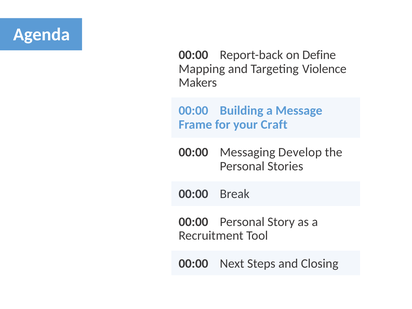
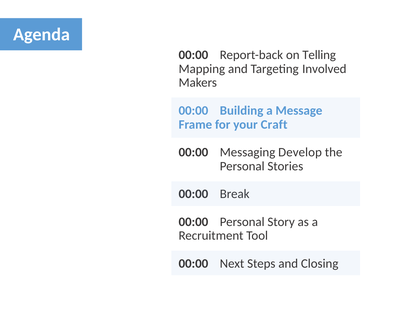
Define: Define -> Telling
Violence: Violence -> Involved
